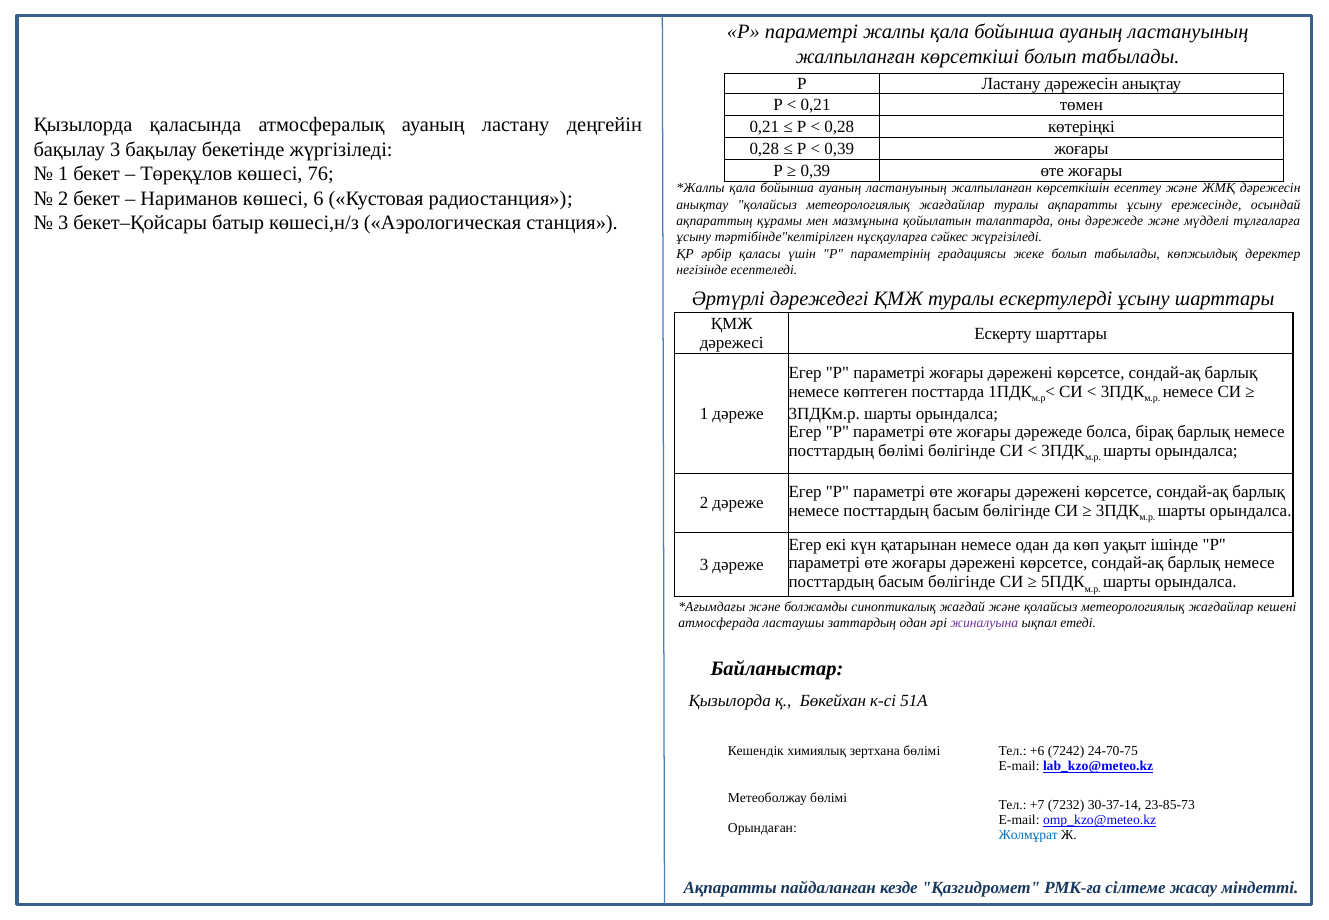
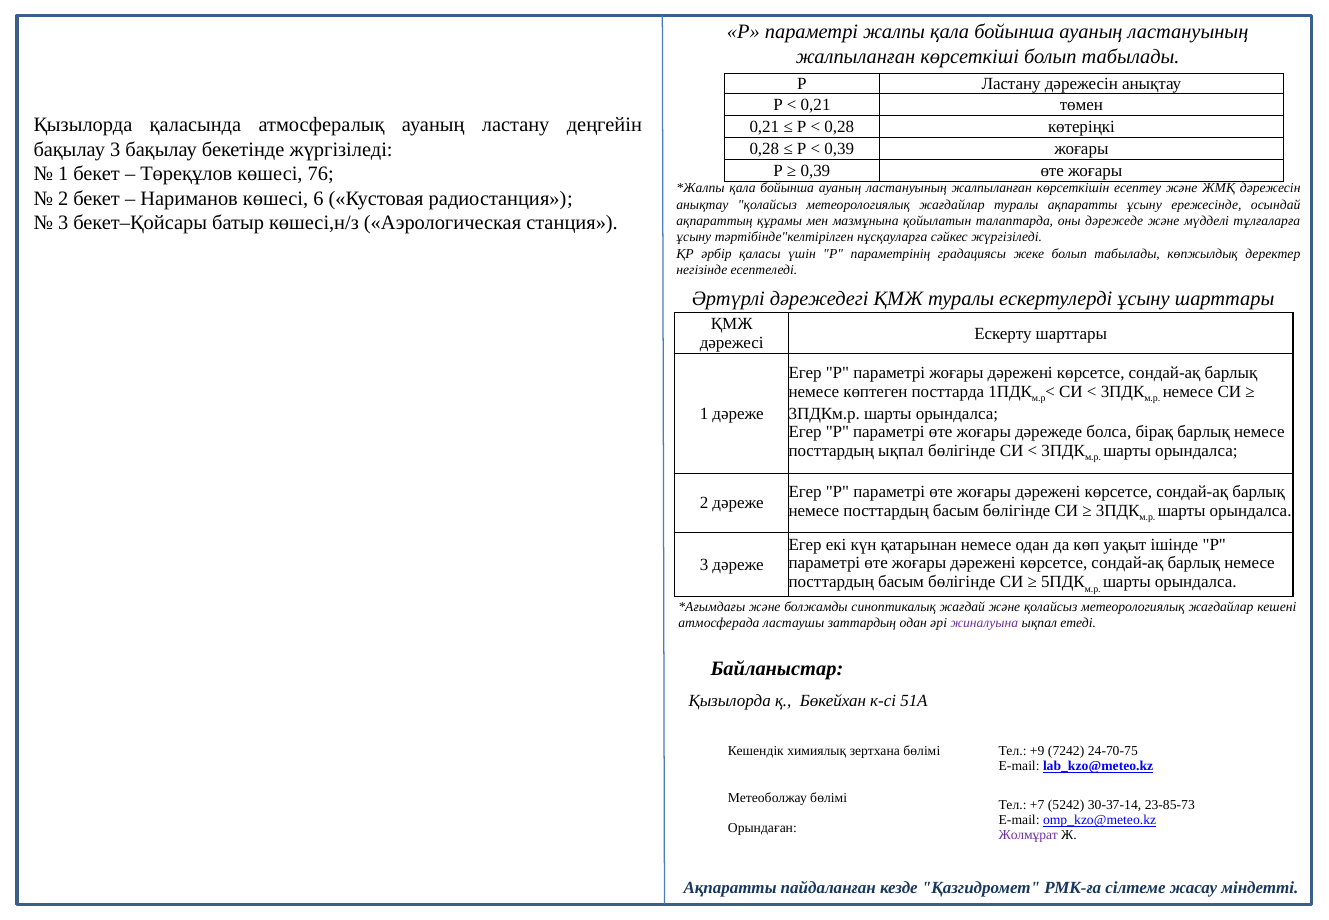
посттардың бөлімі: бөлімі -> ықпал
+6: +6 -> +9
7232: 7232 -> 5242
Жолмұрат colour: blue -> purple
